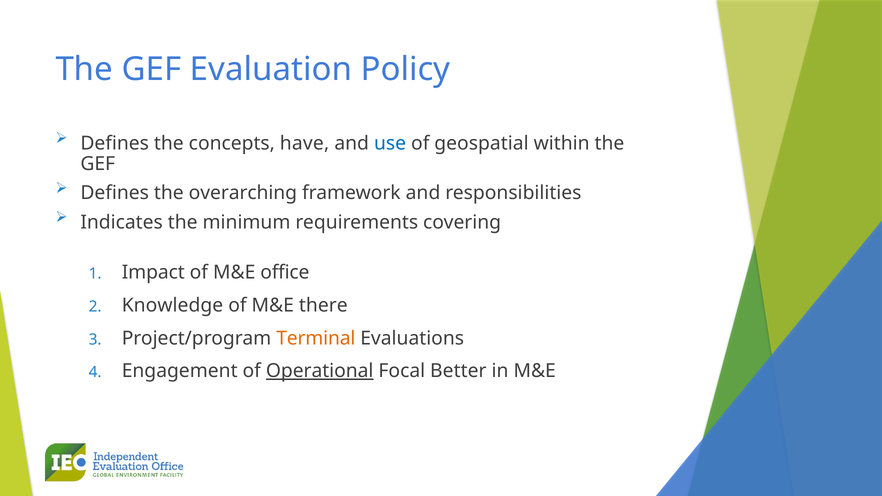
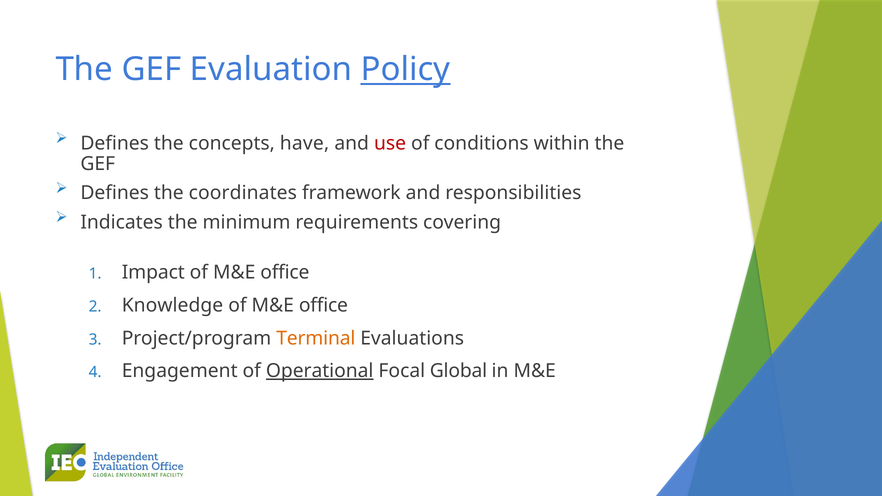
Policy underline: none -> present
use colour: blue -> red
geospatial: geospatial -> conditions
overarching: overarching -> coordinates
there at (323, 305): there -> office
Better: Better -> Global
